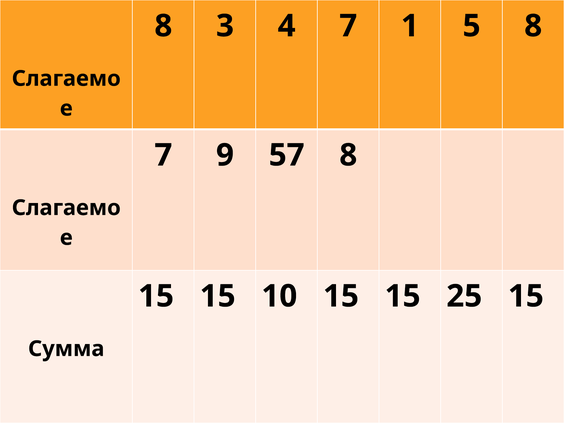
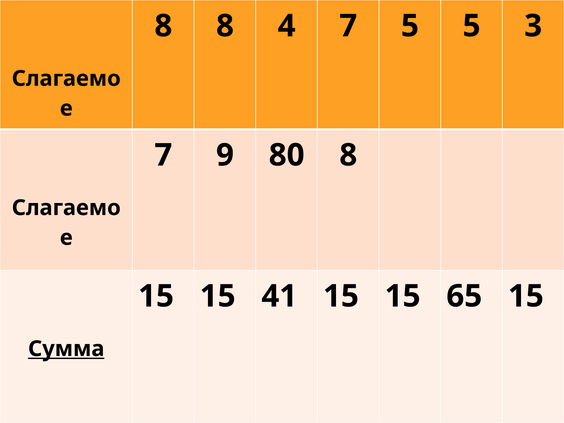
8 3: 3 -> 8
7 1: 1 -> 5
5 8: 8 -> 3
57: 57 -> 80
10: 10 -> 41
25: 25 -> 65
Сумма underline: none -> present
